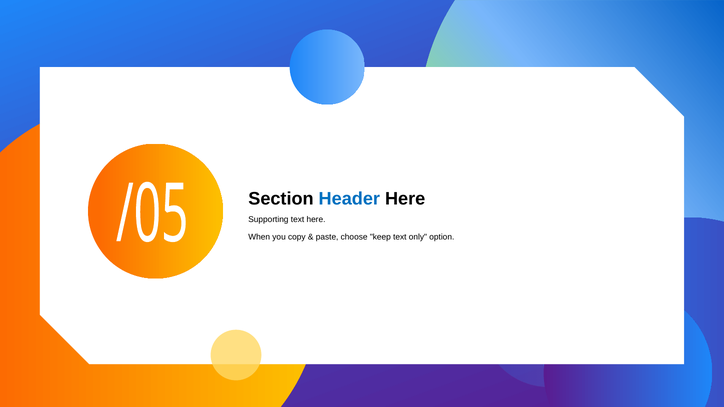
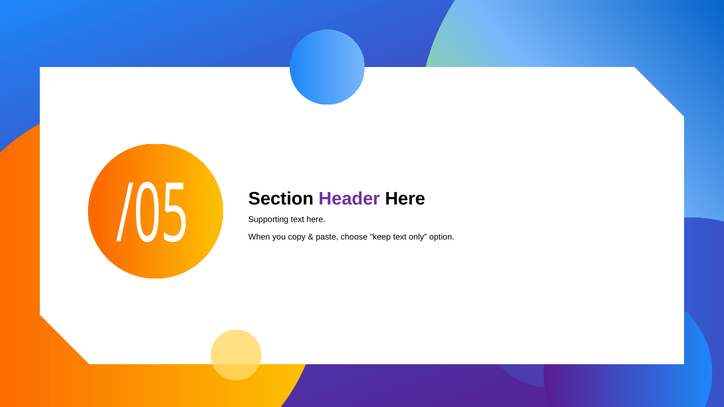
Header colour: blue -> purple
